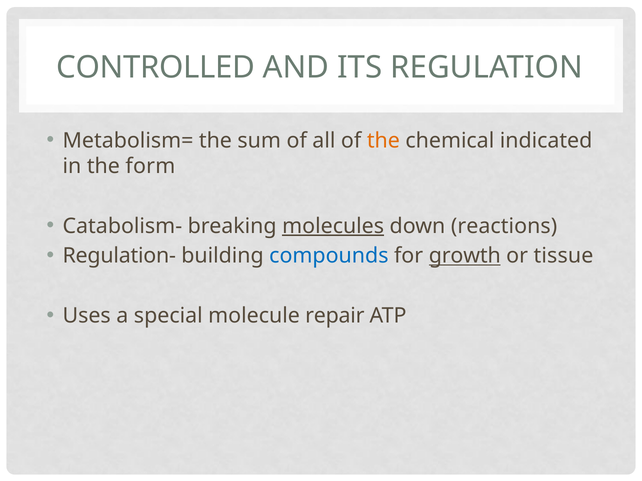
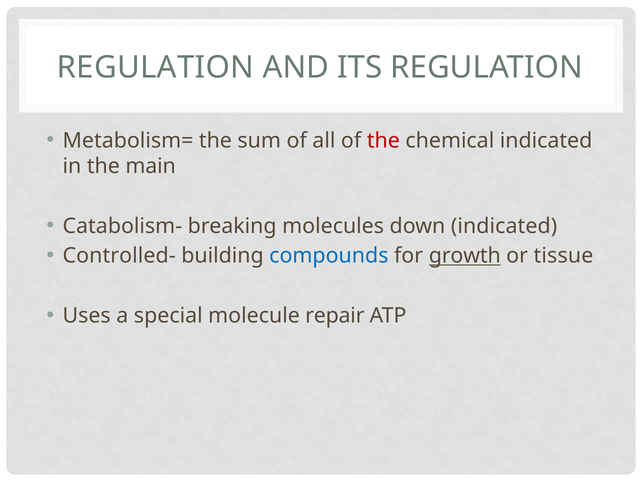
CONTROLLED at (156, 67): CONTROLLED -> REGULATION
the at (383, 141) colour: orange -> red
form: form -> main
molecules underline: present -> none
down reactions: reactions -> indicated
Regulation-: Regulation- -> Controlled-
